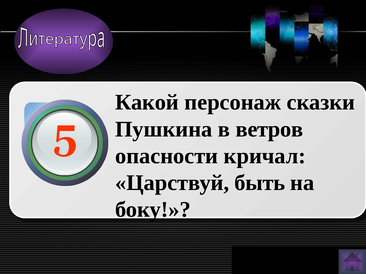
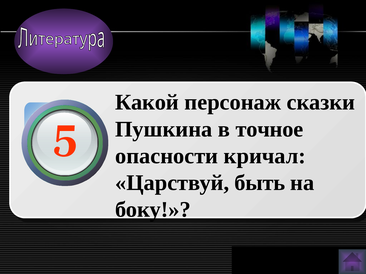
ветров: ветров -> точное
